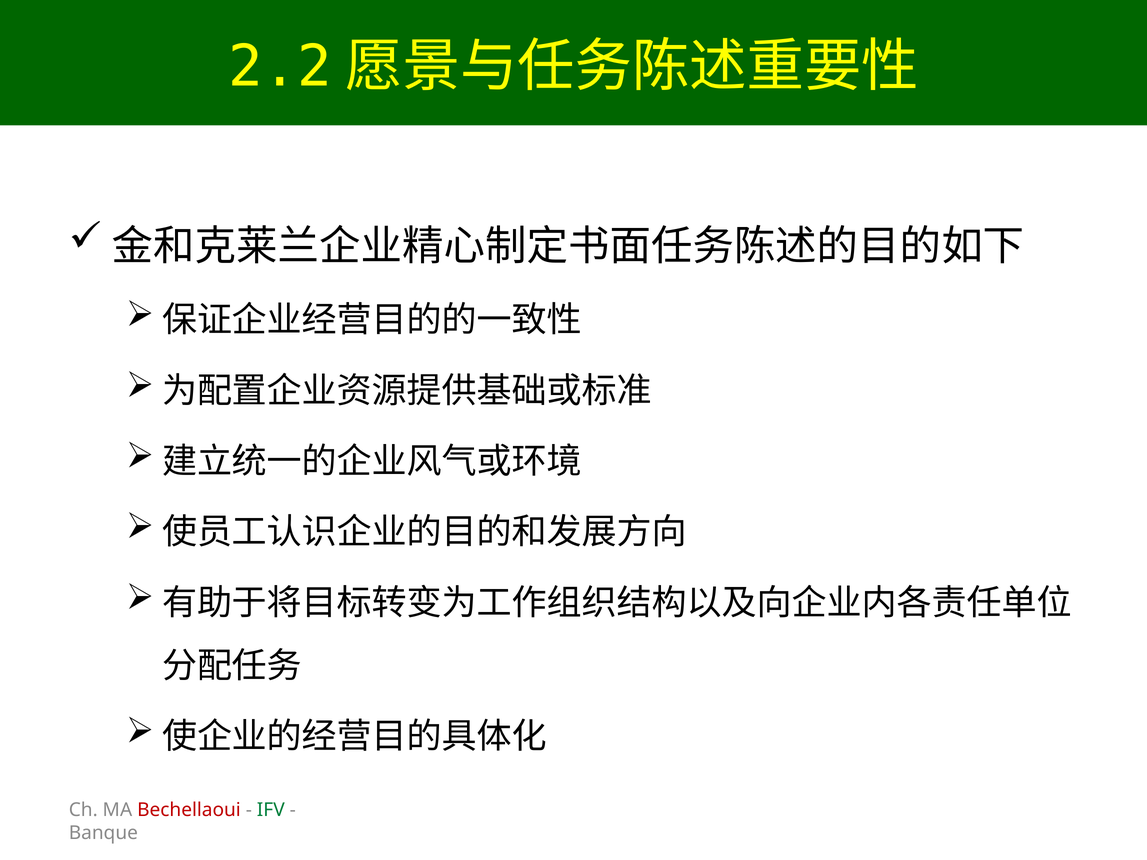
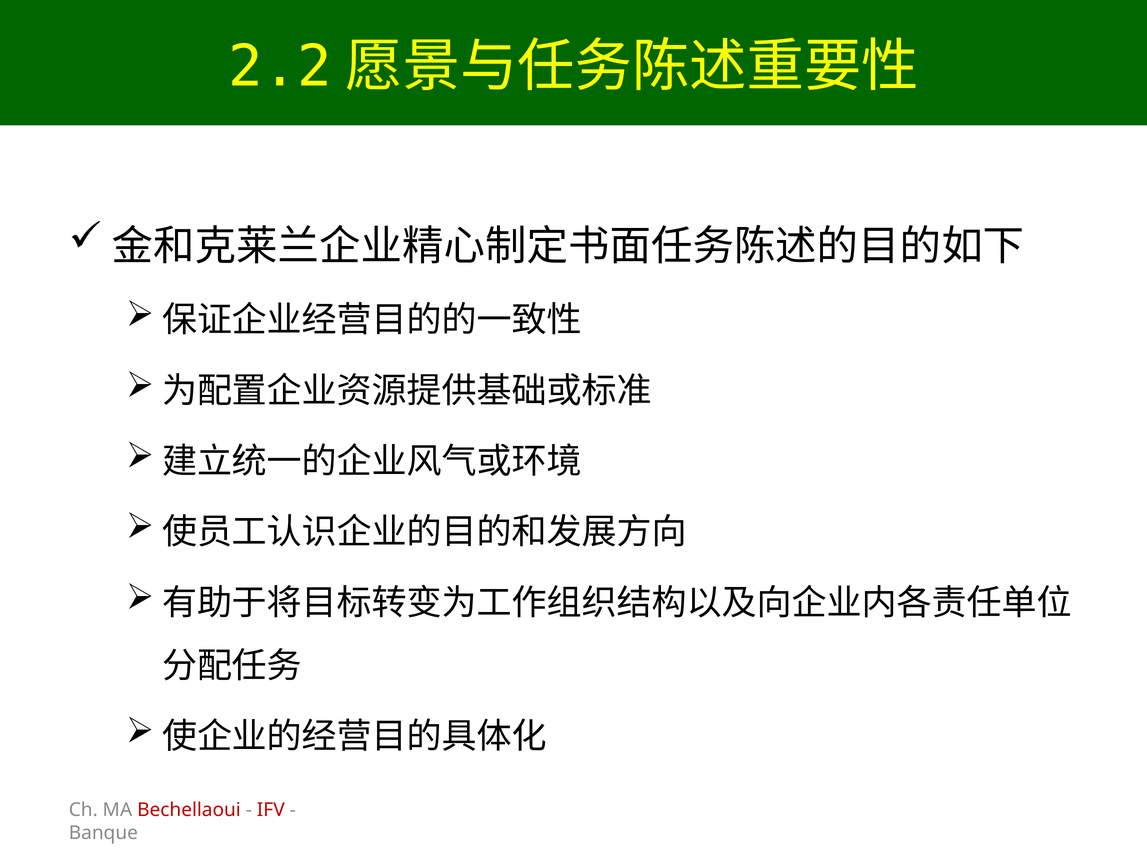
IFV colour: green -> red
